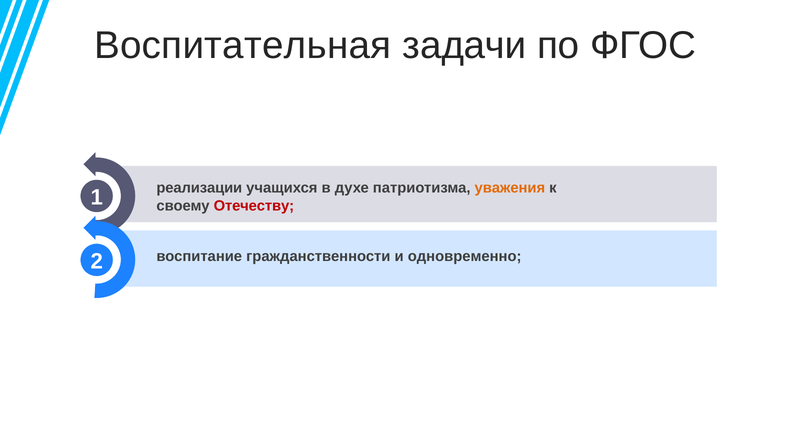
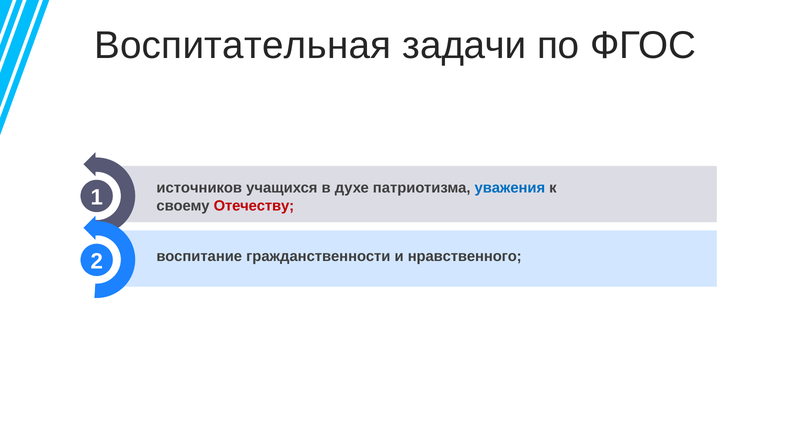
реализации: реализации -> источников
уважения colour: orange -> blue
одновременно: одновременно -> нравственного
